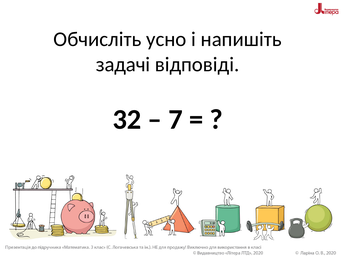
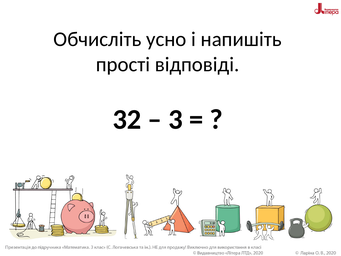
задачі: задачі -> прості
7: 7 -> 3
